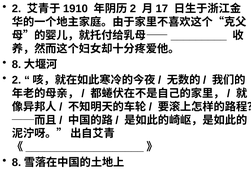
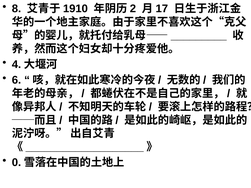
2 at (17, 9): 2 -> 8
8 at (17, 65): 8 -> 4
2 at (17, 80): 2 -> 6
8 at (17, 163): 8 -> 0
